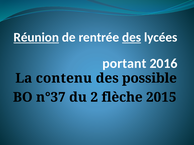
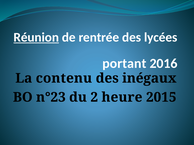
des at (132, 37) underline: present -> none
possible: possible -> inégaux
n°37: n°37 -> n°23
flèche: flèche -> heure
